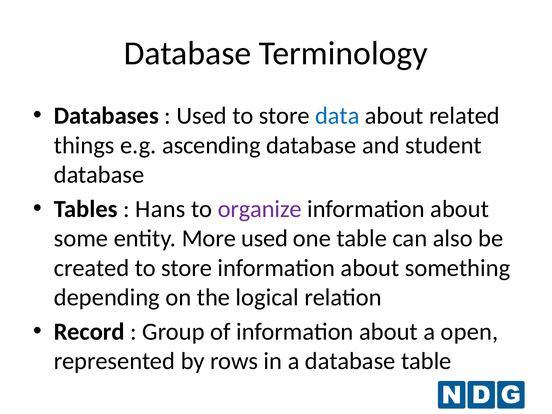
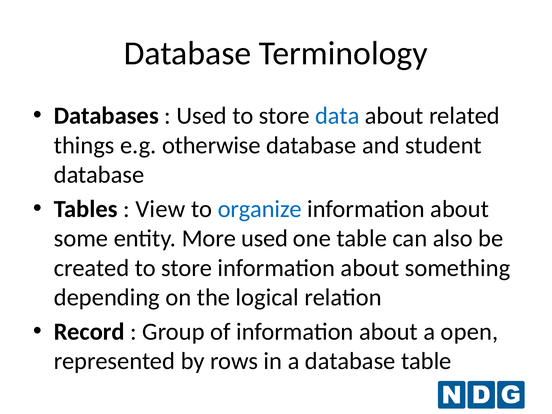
ascending: ascending -> otherwise
Hans: Hans -> View
organize colour: purple -> blue
